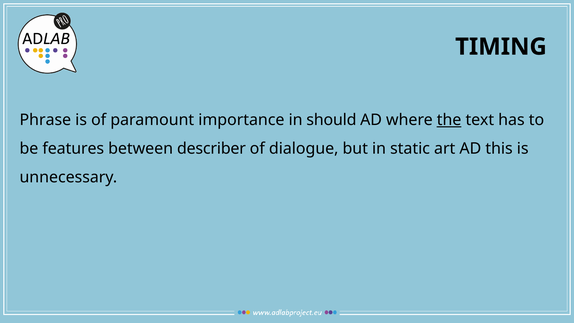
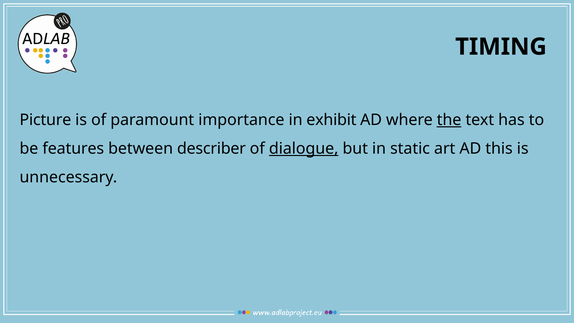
Phrase: Phrase -> Picture
should: should -> exhibit
dialogue underline: none -> present
